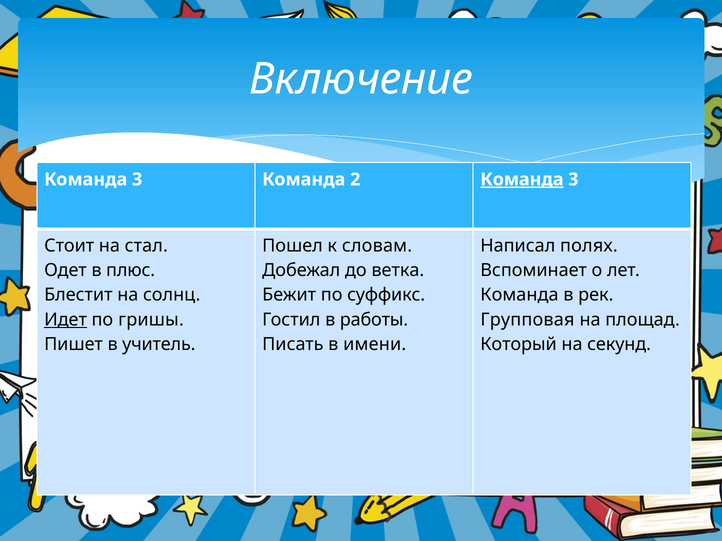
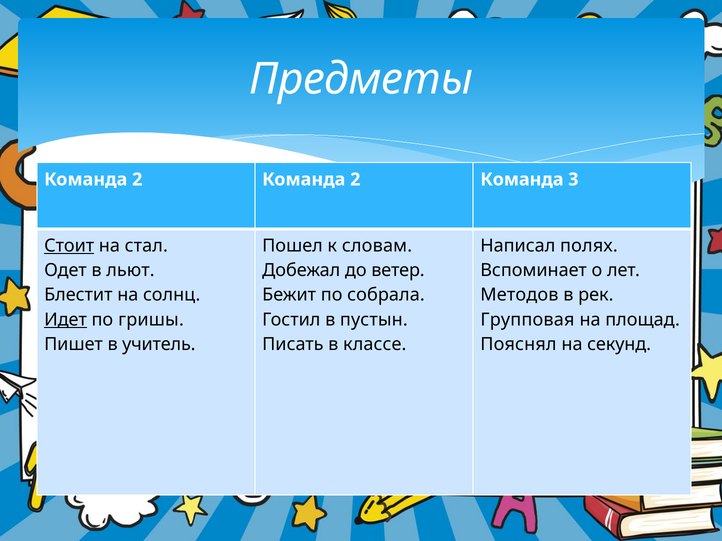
Включение: Включение -> Предметы
3 at (137, 180): 3 -> 2
Команда at (522, 180) underline: present -> none
Стоит underline: none -> present
плюс: плюс -> льют
ветка: ветка -> ветер
суффикс: суффикс -> собрала
Команда at (519, 295): Команда -> Методов
работы: работы -> пустын
имени: имени -> классе
Который: Который -> Пояснял
